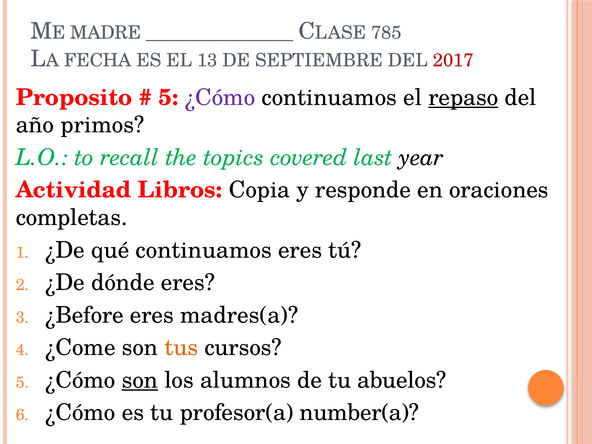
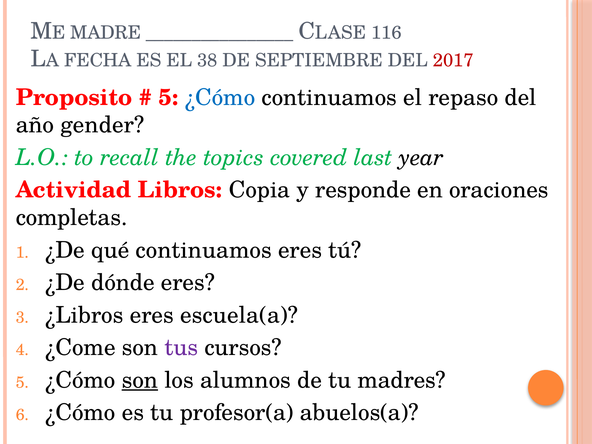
785: 785 -> 116
13: 13 -> 38
¿Cómo at (220, 97) colour: purple -> blue
repaso underline: present -> none
primos: primos -> gender
¿Before: ¿Before -> ¿Libros
madres(a: madres(a -> escuela(a
tus colour: orange -> purple
abuelos: abuelos -> madres
number(a: number(a -> abuelos(a
